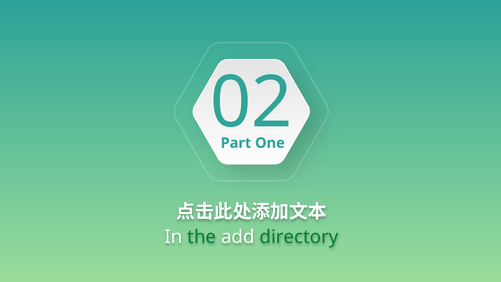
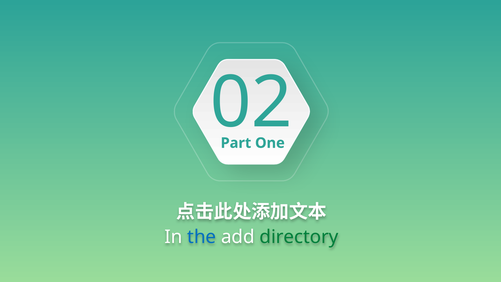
the colour: green -> blue
